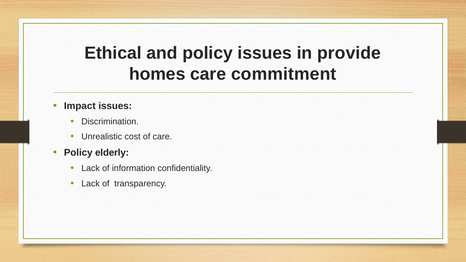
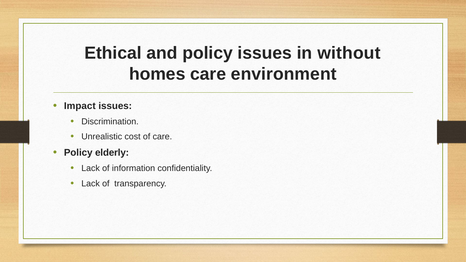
provide: provide -> without
commitment: commitment -> environment
